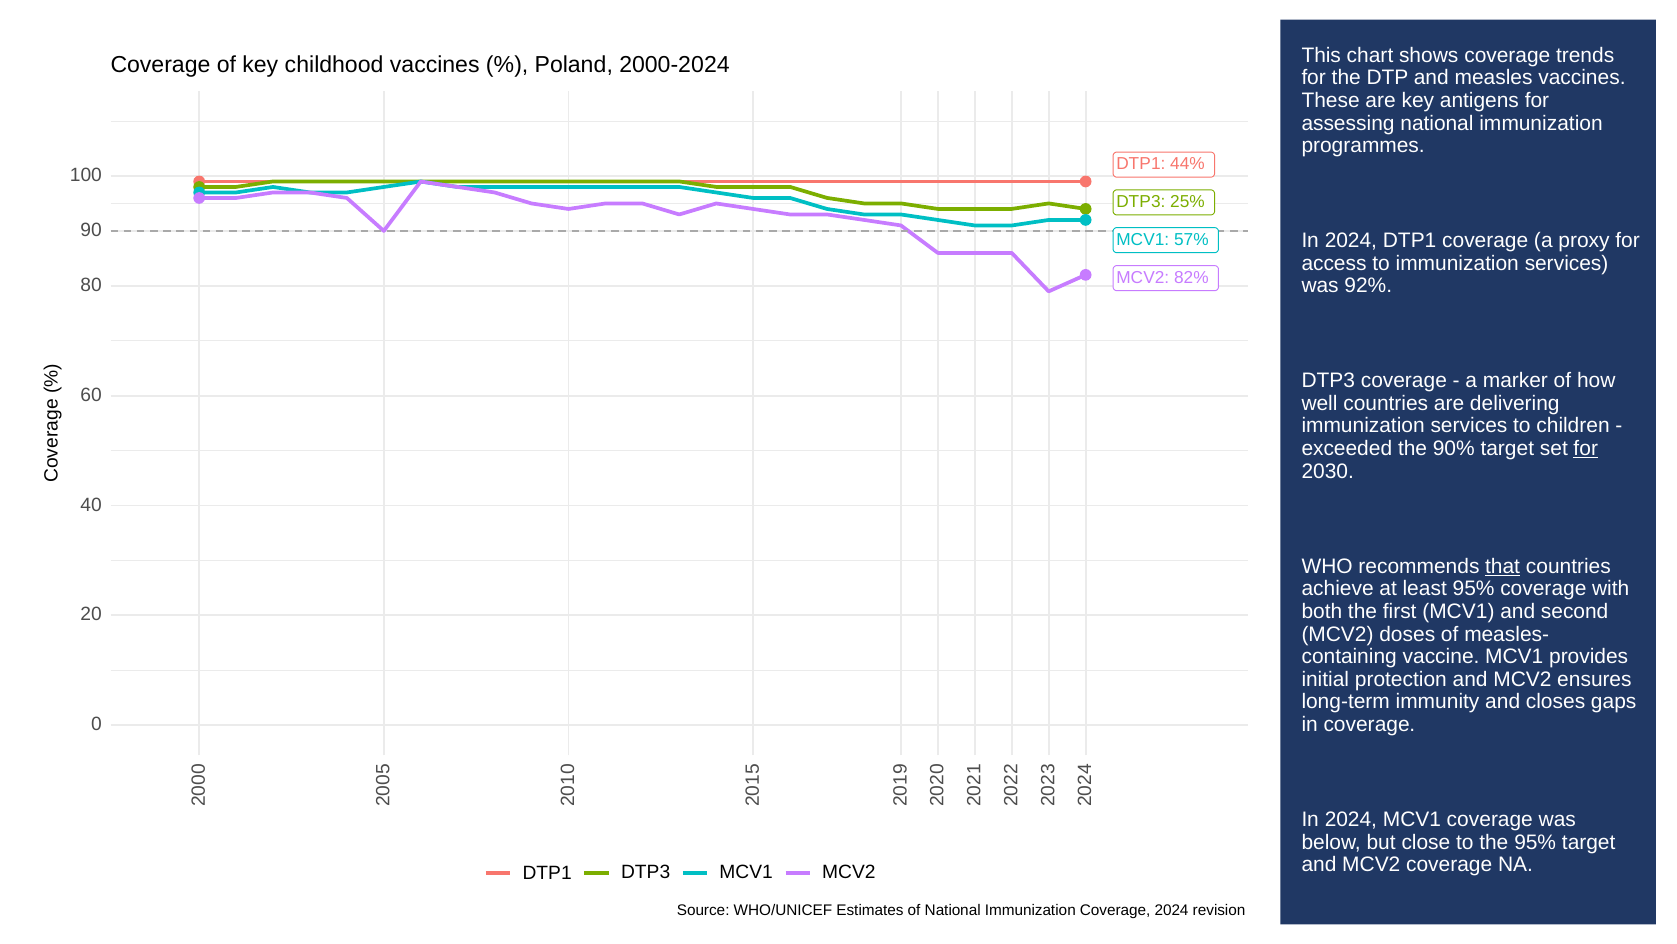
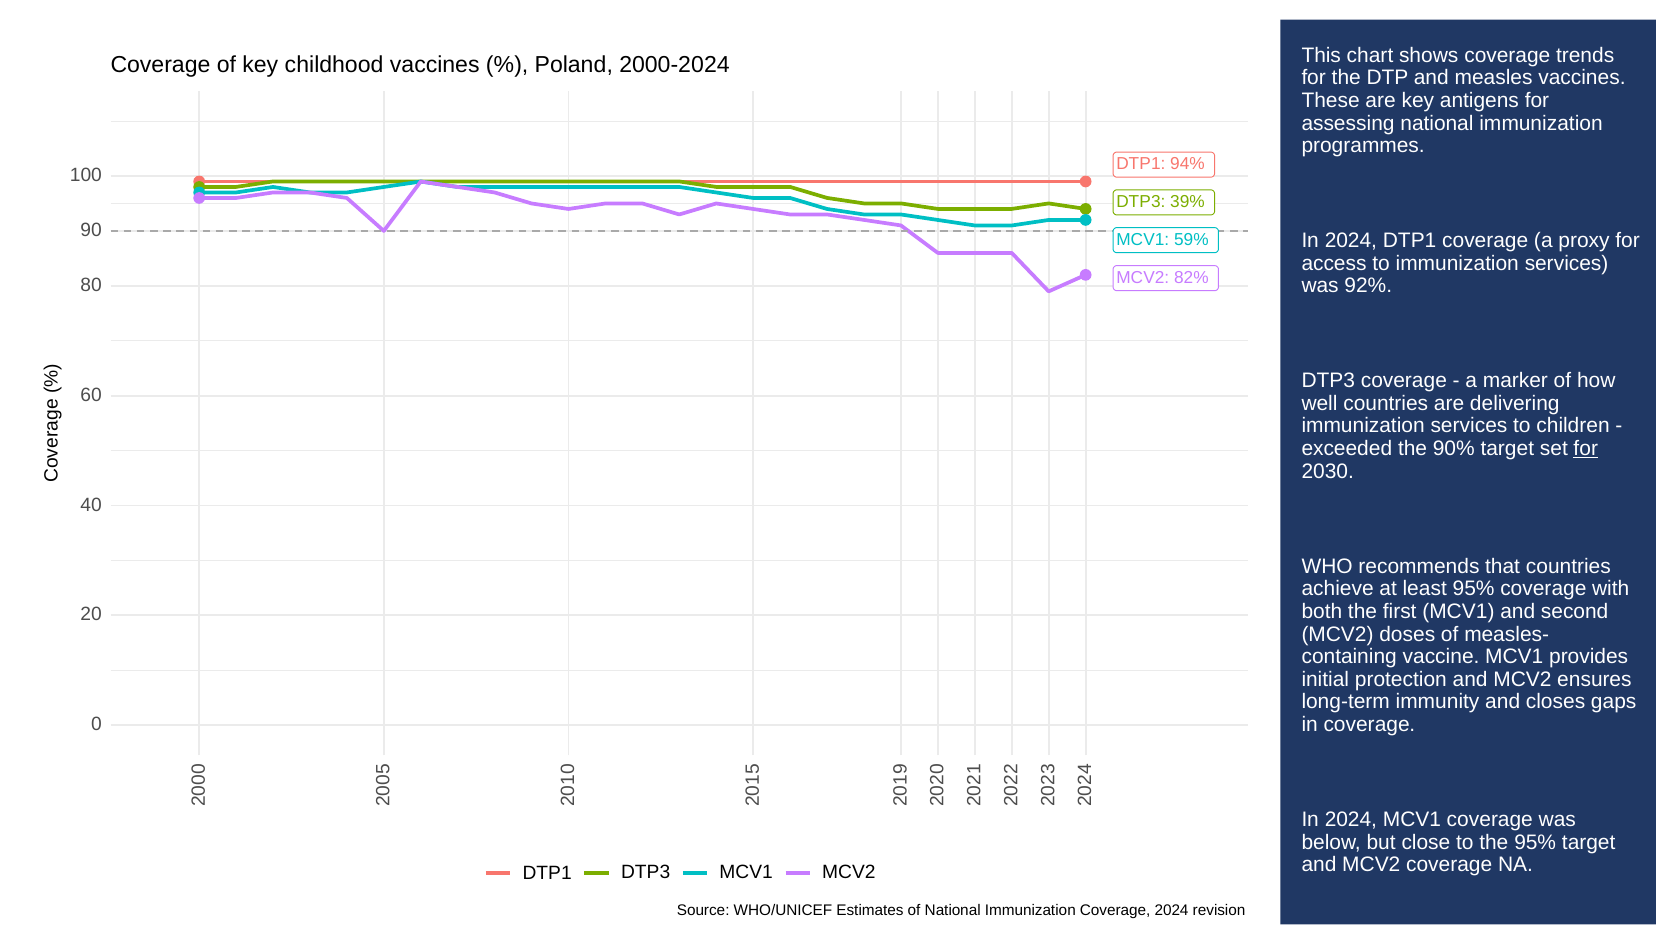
44%: 44% -> 94%
25%: 25% -> 39%
57%: 57% -> 59%
that underline: present -> none
